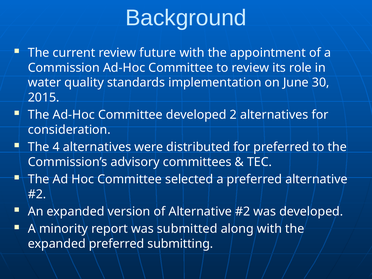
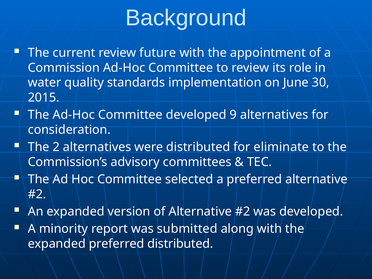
2: 2 -> 9
4: 4 -> 2
for preferred: preferred -> eliminate
preferred submitting: submitting -> distributed
